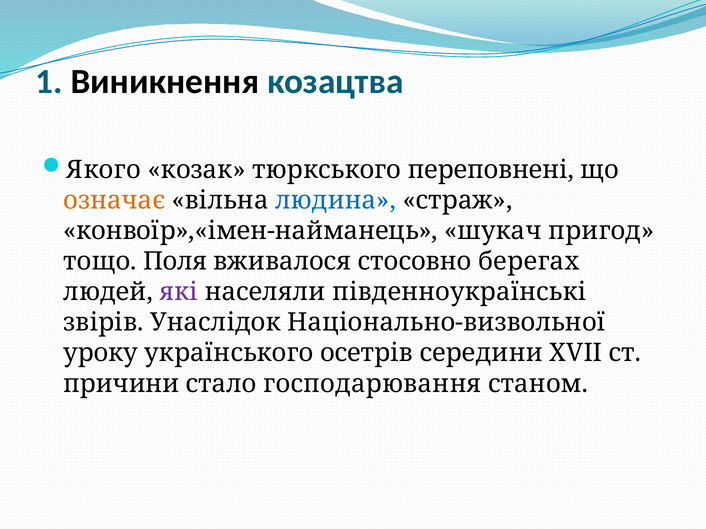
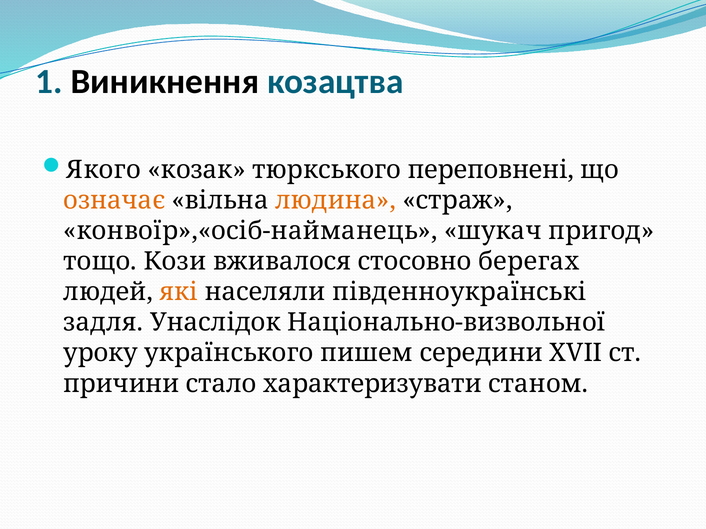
людина colour: blue -> orange
конвоїр»,«імен-найманець: конвоїр»,«імен-найманець -> конвоїр»,«осіб-найманець
Поля: Поля -> Кози
які colour: purple -> orange
звірів: звірів -> задля
осетрів: осетрів -> пишем
господарювання: господарювання -> характеризувати
